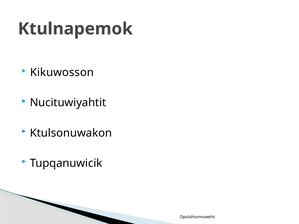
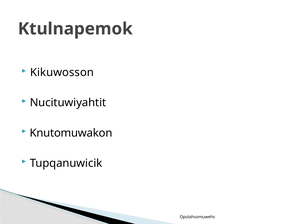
Ktulsonuwakon: Ktulsonuwakon -> Knutomuwakon
